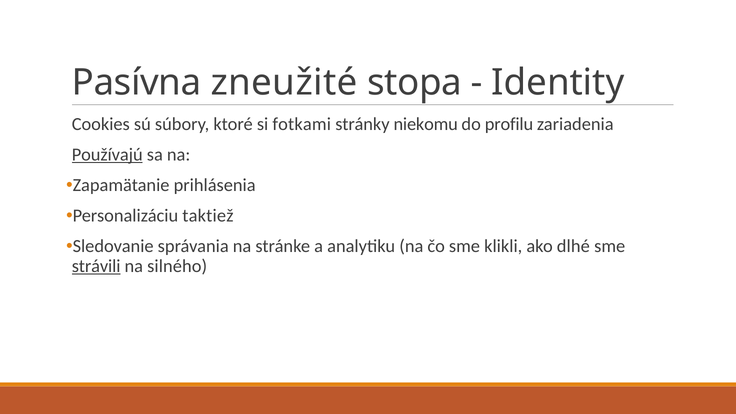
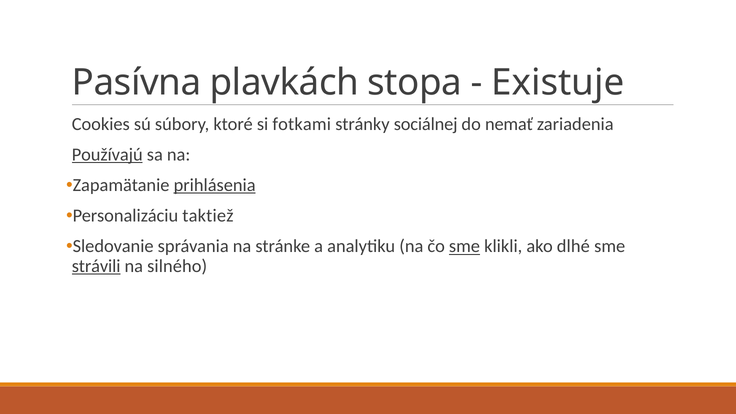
zneužité: zneužité -> plavkách
Identity: Identity -> Existuje
niekomu: niekomu -> sociálnej
profilu: profilu -> nemať
prihlásenia underline: none -> present
sme at (464, 246) underline: none -> present
